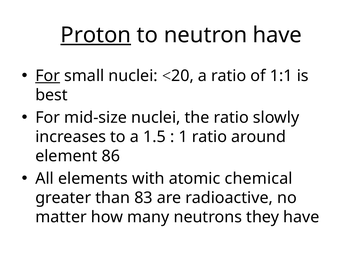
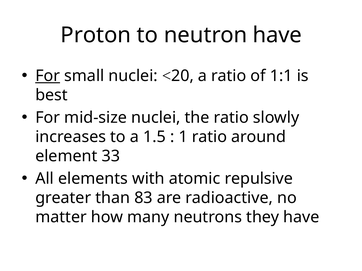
Proton underline: present -> none
86: 86 -> 33
chemical: chemical -> repulsive
